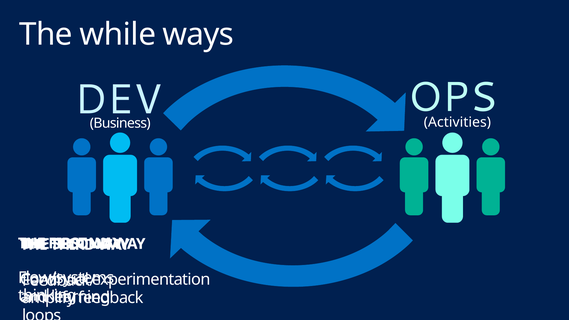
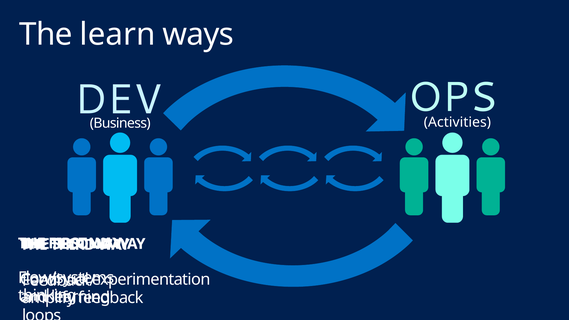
while: while -> learn
